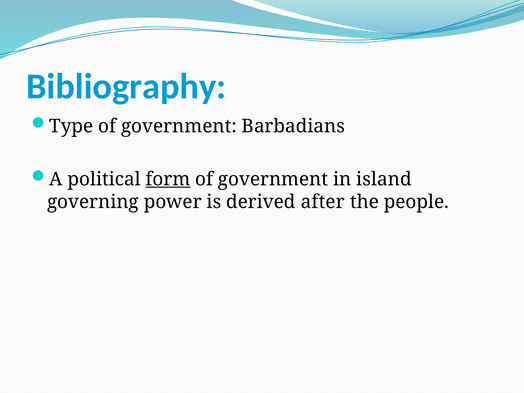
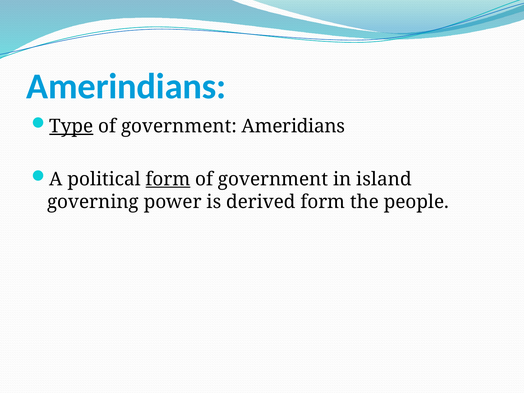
Bibliography: Bibliography -> Amerindians
Type underline: none -> present
Barbadians: Barbadians -> Ameridians
derived after: after -> form
